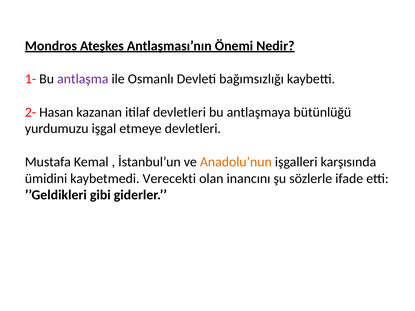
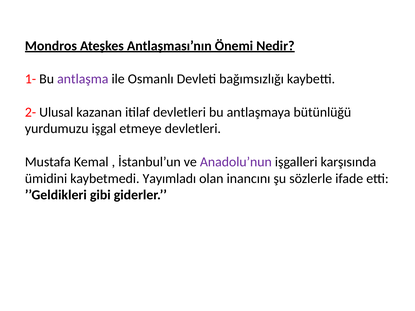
Hasan: Hasan -> Ulusal
Anadolu’nun colour: orange -> purple
Verecekti: Verecekti -> Yayımladı
